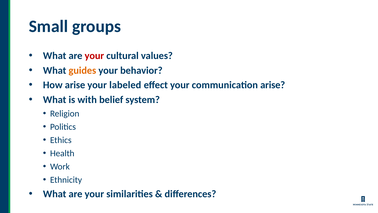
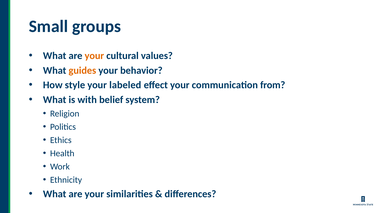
your at (94, 56) colour: red -> orange
How arise: arise -> style
communication arise: arise -> from
